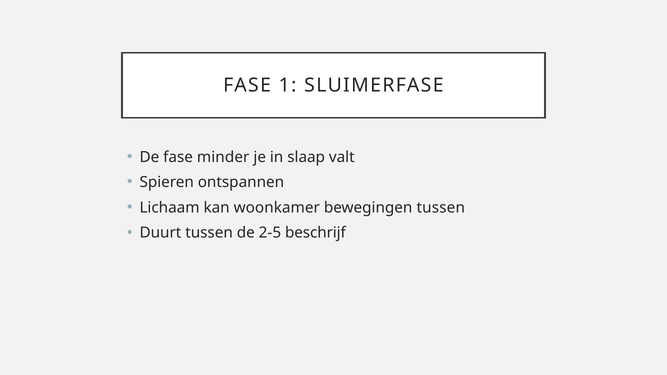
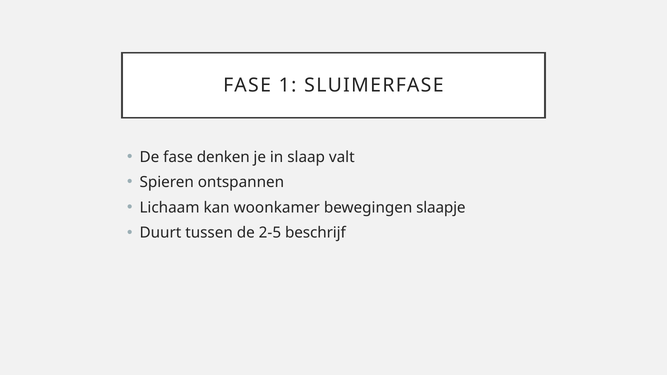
minder: minder -> denken
bewegingen tussen: tussen -> slaapje
